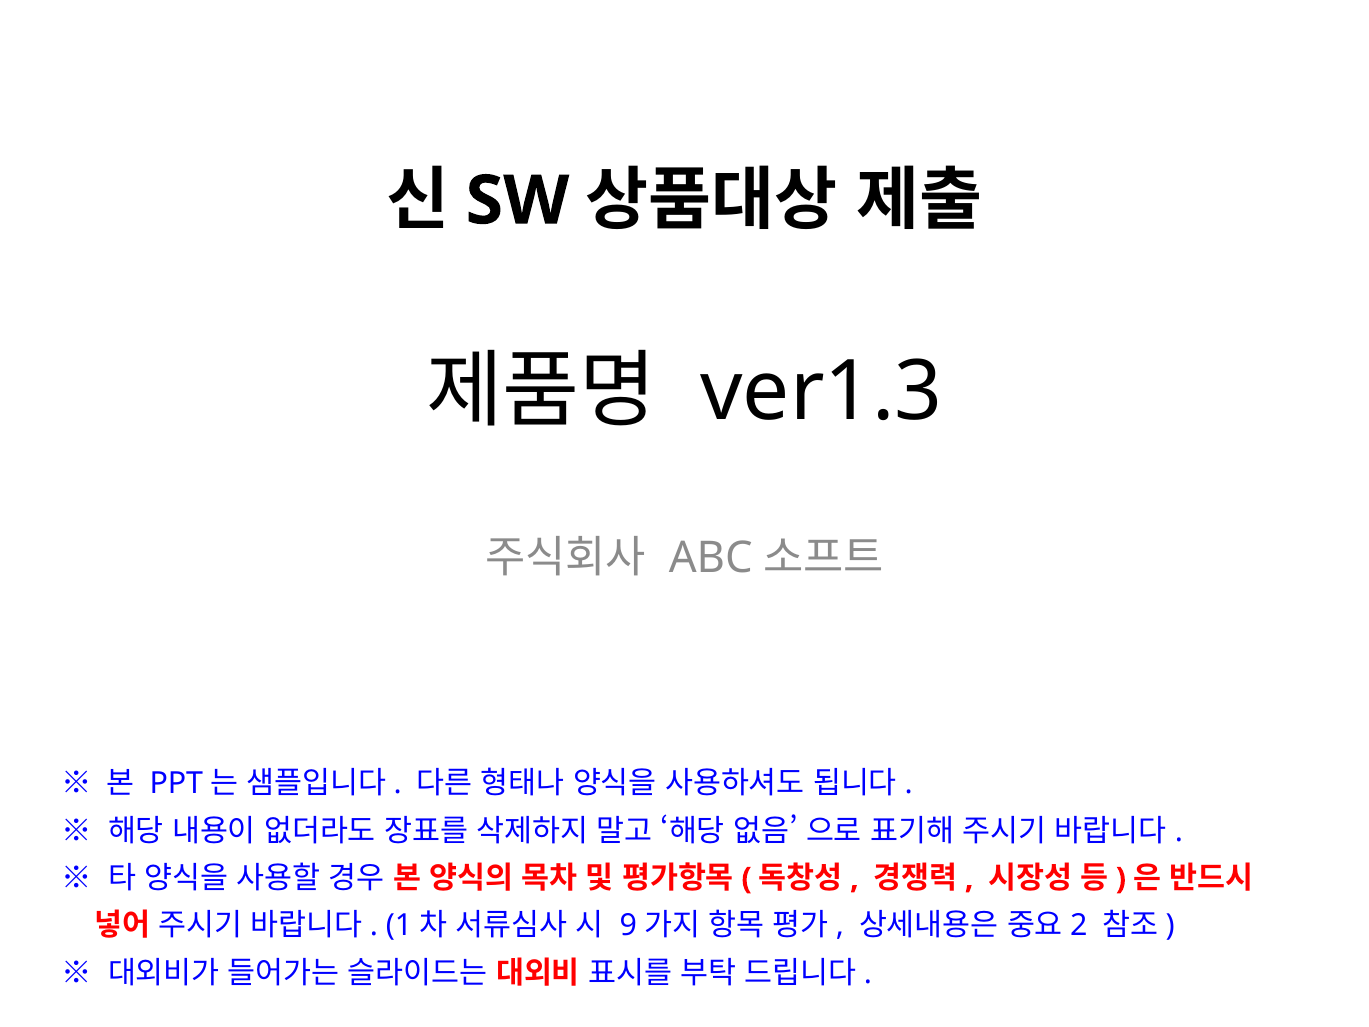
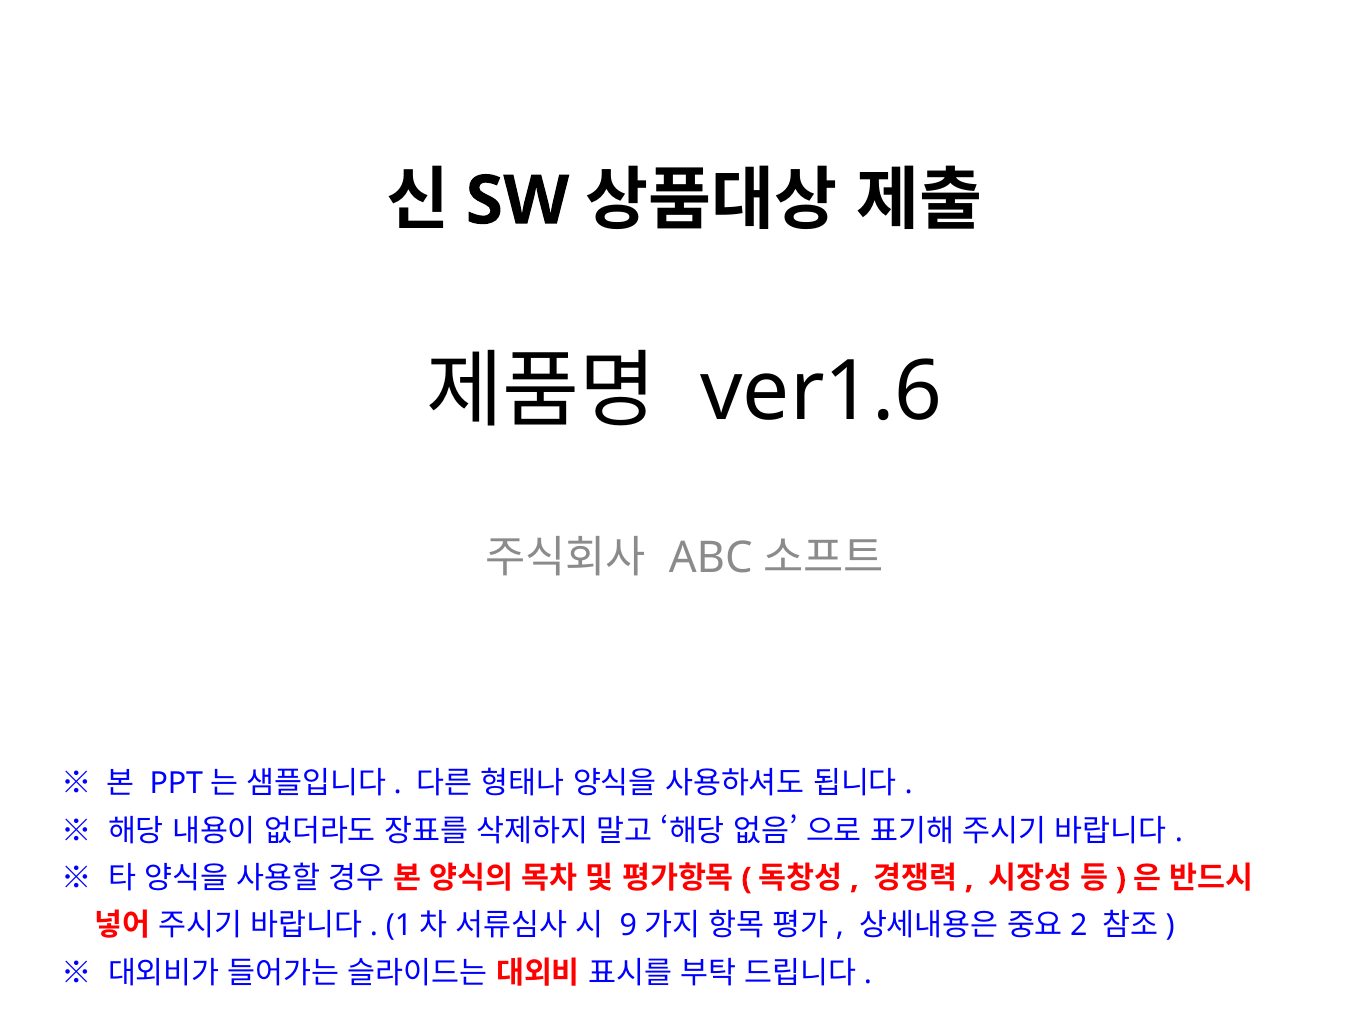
ver1.3: ver1.3 -> ver1.6
